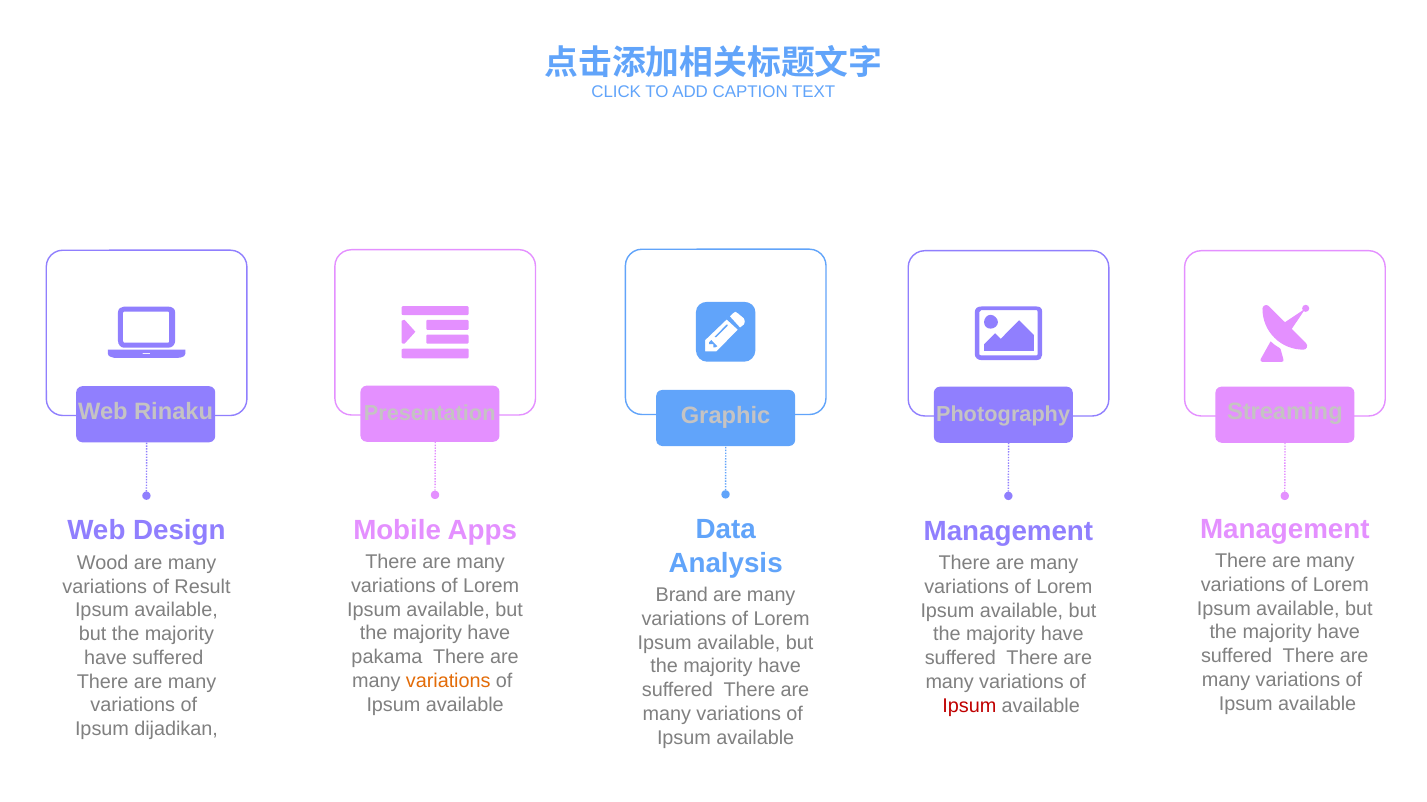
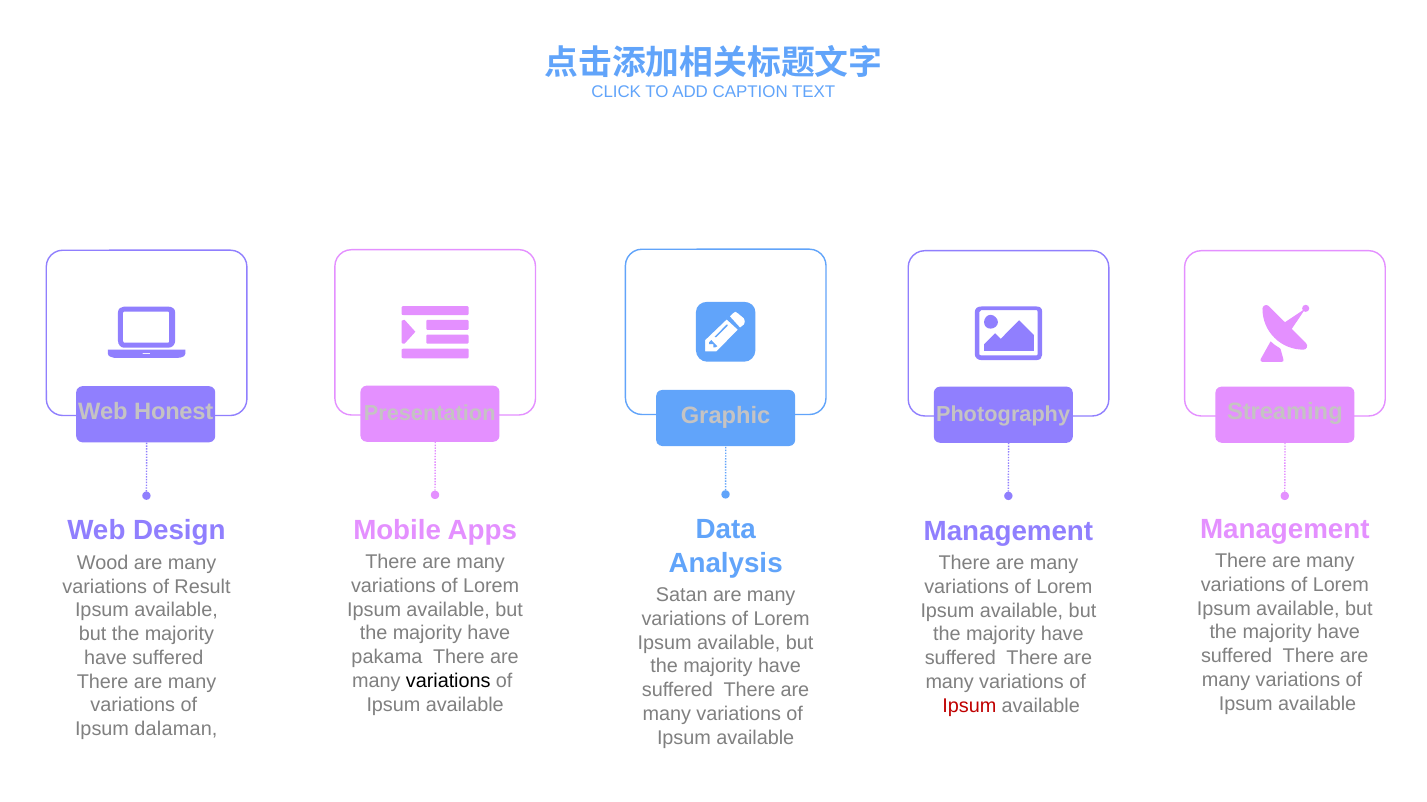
Rinaku: Rinaku -> Honest
Brand: Brand -> Satan
variations at (448, 681) colour: orange -> black
dijadikan: dijadikan -> dalaman
